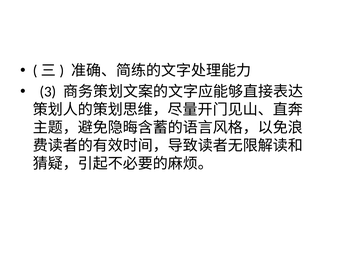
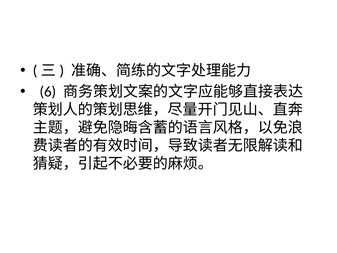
3: 3 -> 6
